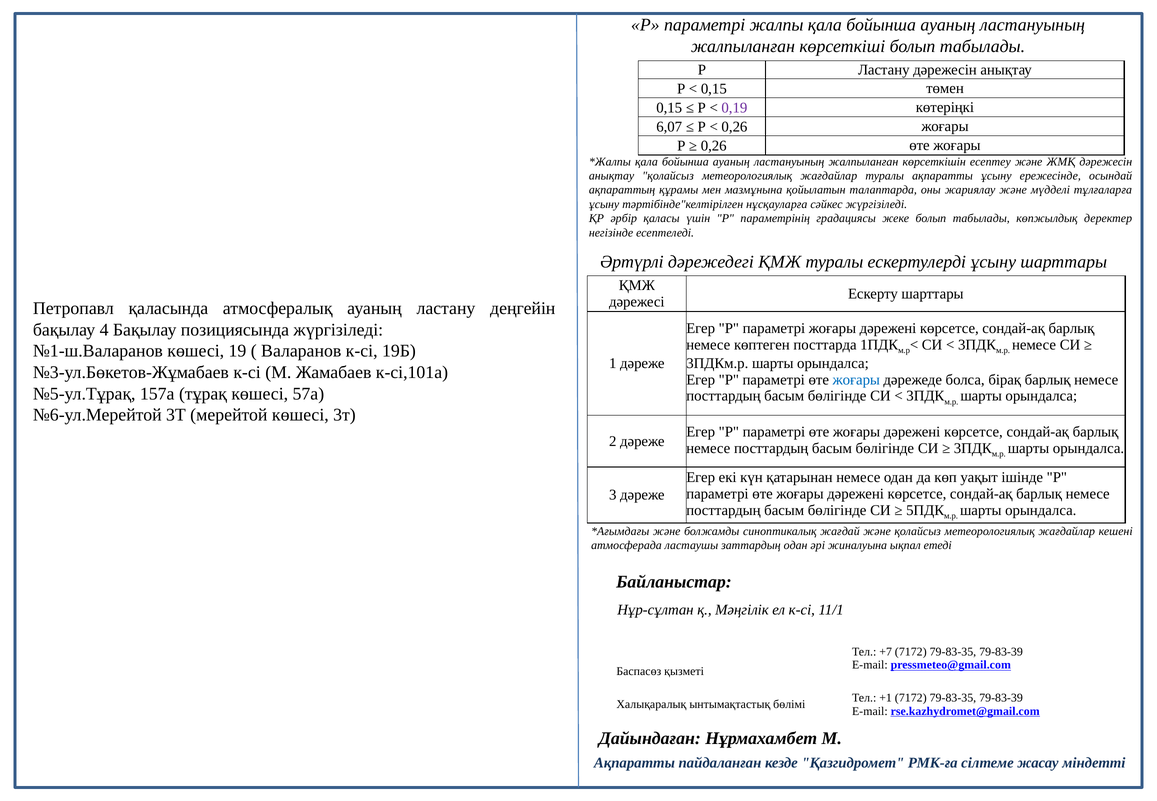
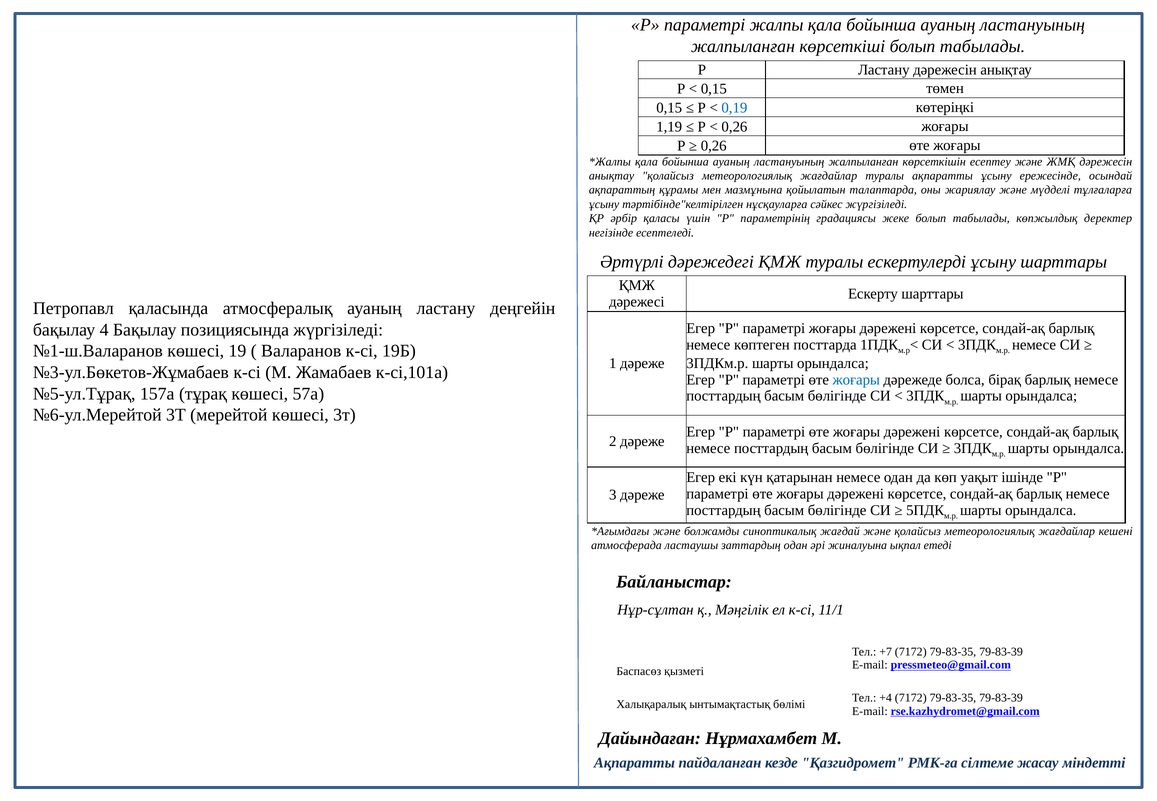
0,19 colour: purple -> blue
6,07: 6,07 -> 1,19
+1: +1 -> +4
